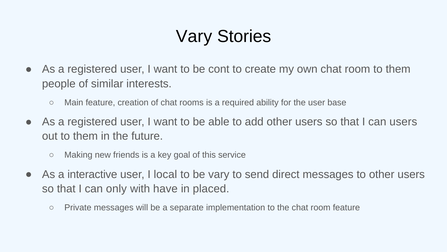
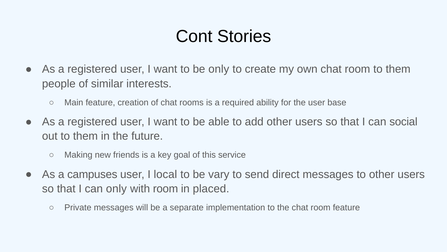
Vary at (194, 36): Vary -> Cont
be cont: cont -> only
can users: users -> social
interactive: interactive -> campuses
with have: have -> room
